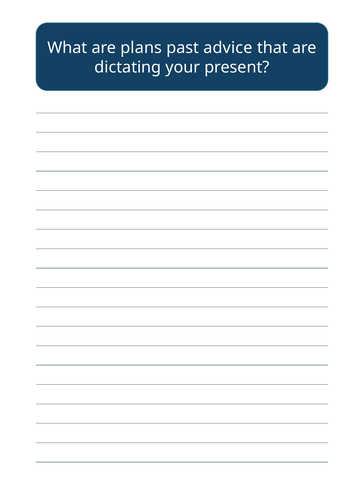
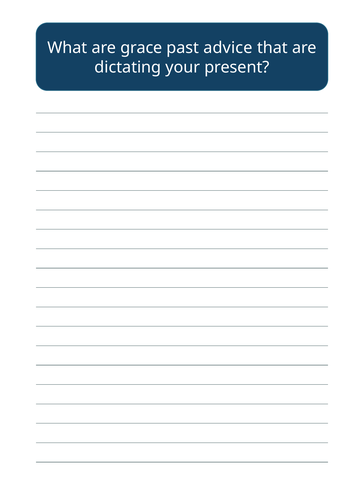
plans: plans -> grace
